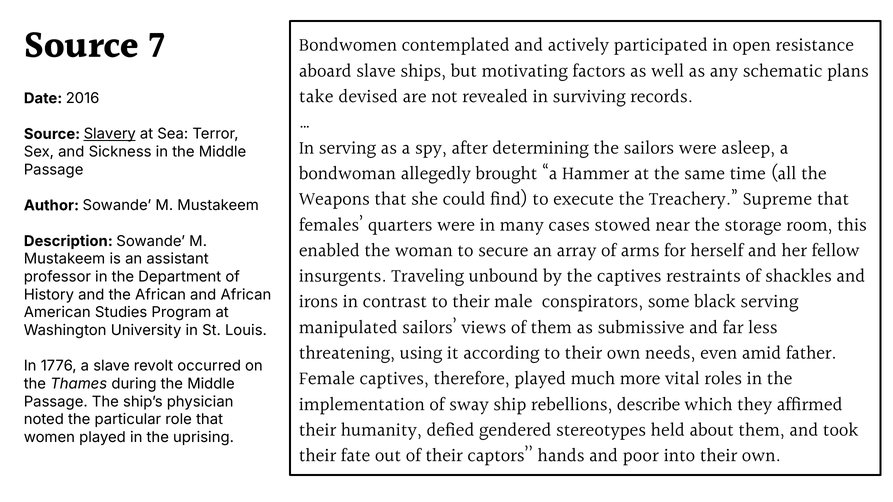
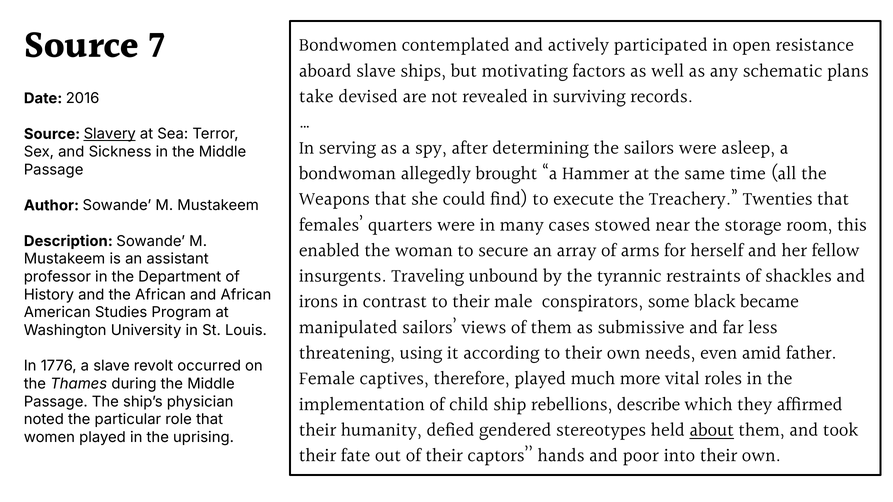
Supreme: Supreme -> Twenties
the captives: captives -> tyrannic
black serving: serving -> became
sway: sway -> child
about underline: none -> present
